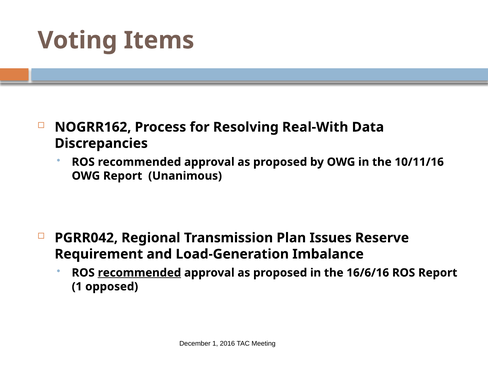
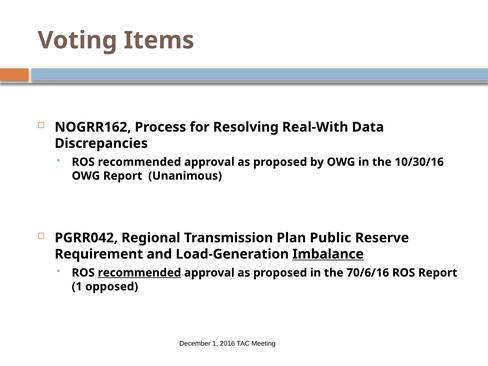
10/11/16: 10/11/16 -> 10/30/16
Issues: Issues -> Public
Imbalance underline: none -> present
16/6/16: 16/6/16 -> 70/6/16
